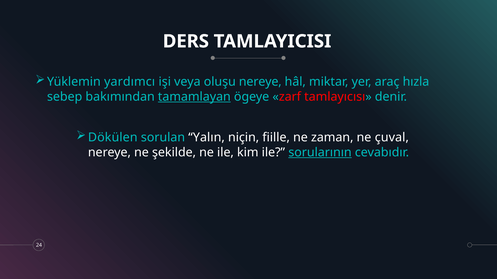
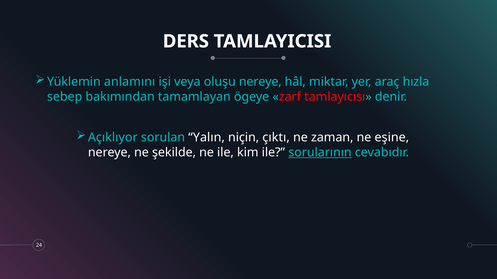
yardımcı: yardımcı -> anlamını
tamamlayan underline: present -> none
Dökülen: Dökülen -> Açıklıyor
fiille: fiille -> çıktı
çuval: çuval -> eşine
